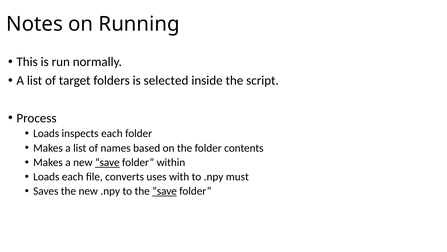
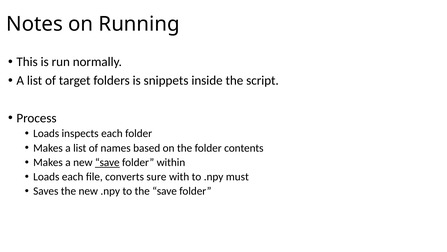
selected: selected -> snippets
uses: uses -> sure
save at (165, 191) underline: present -> none
